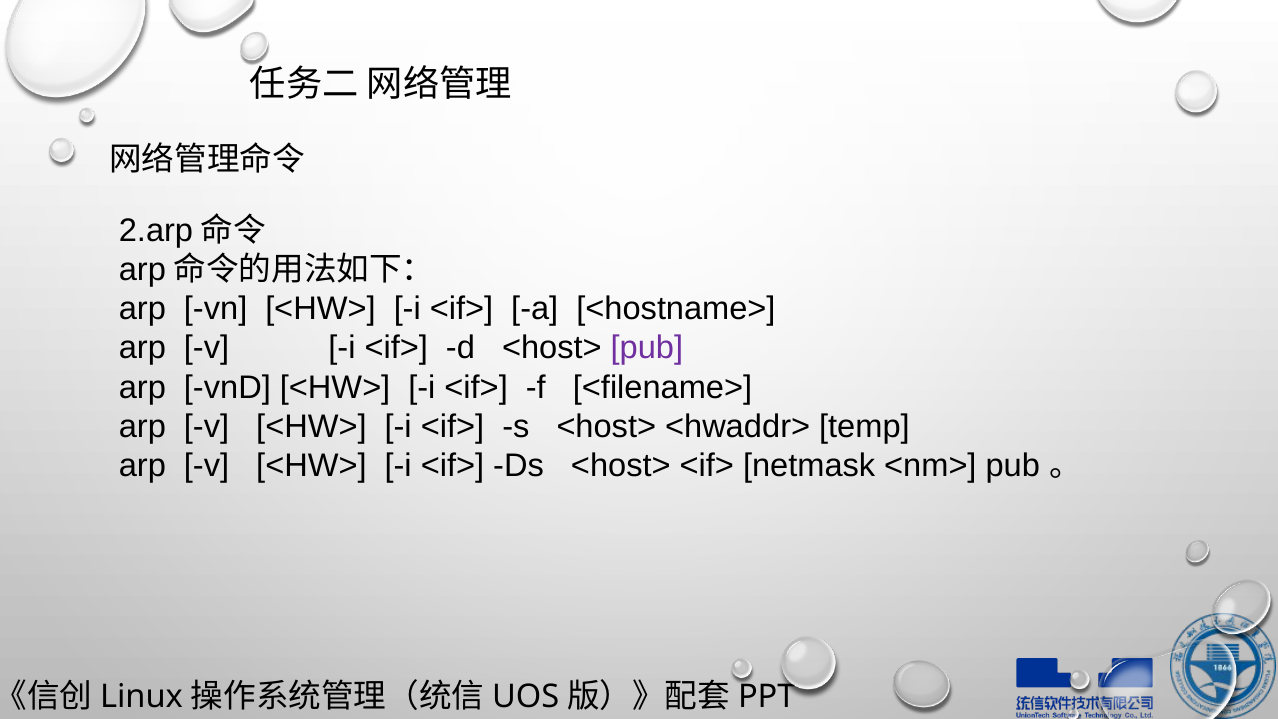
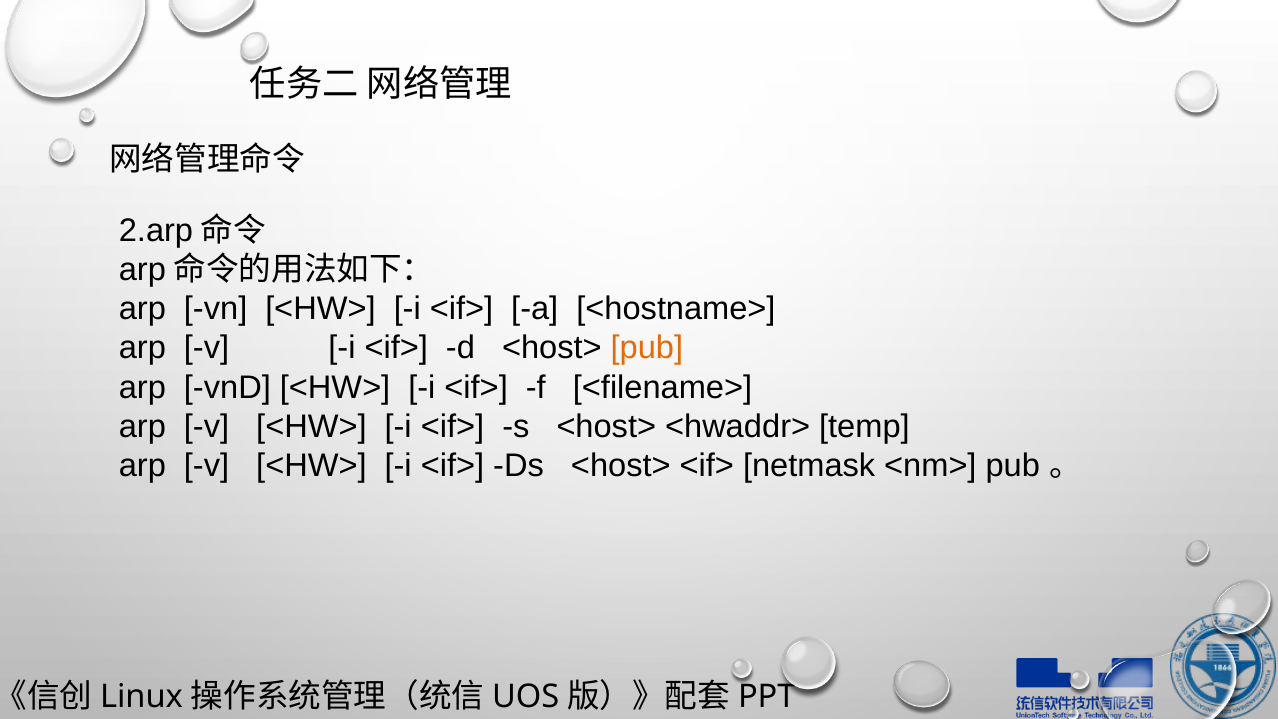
pub at (647, 348) colour: purple -> orange
